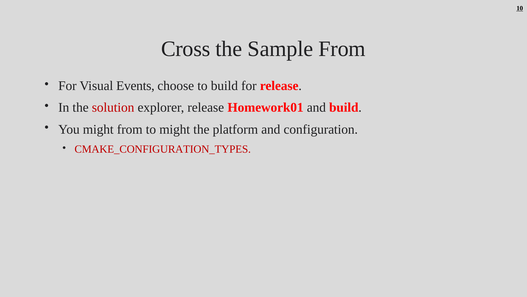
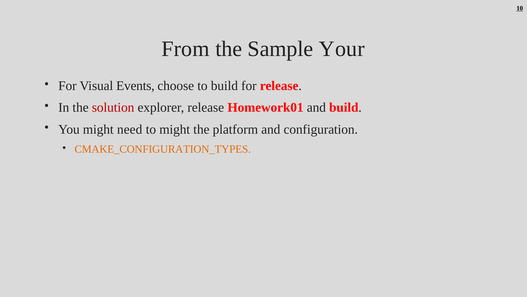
Cross: Cross -> From
Sample From: From -> Your
might from: from -> need
CMAKE_CONFIGURATION_TYPES colour: red -> orange
